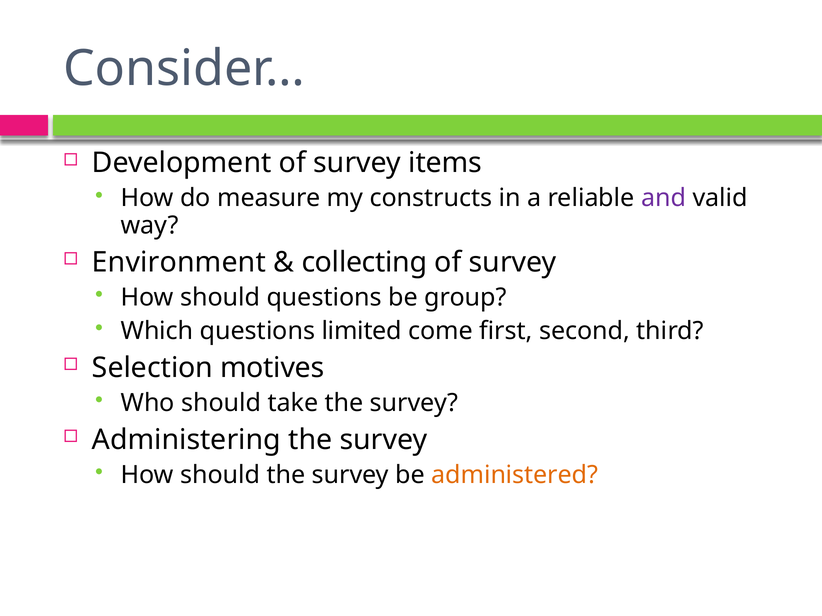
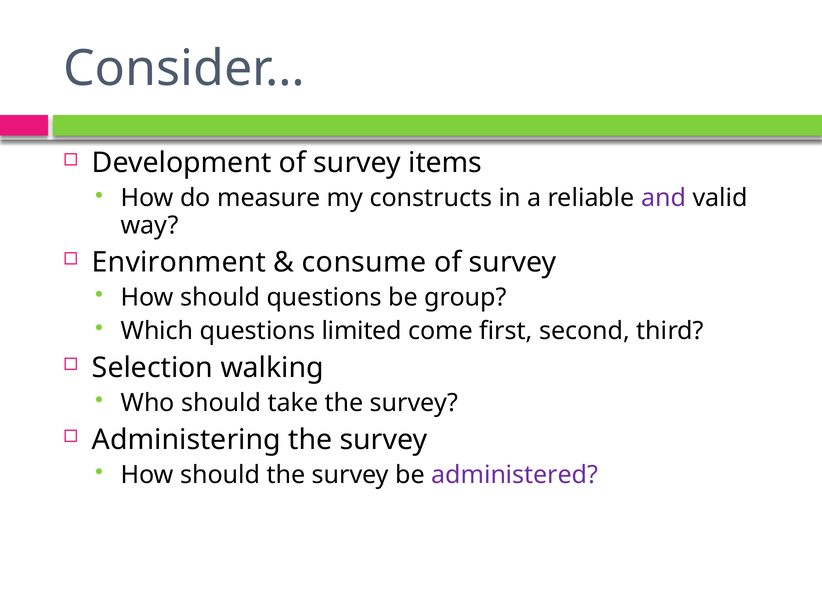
collecting: collecting -> consume
motives: motives -> walking
administered colour: orange -> purple
